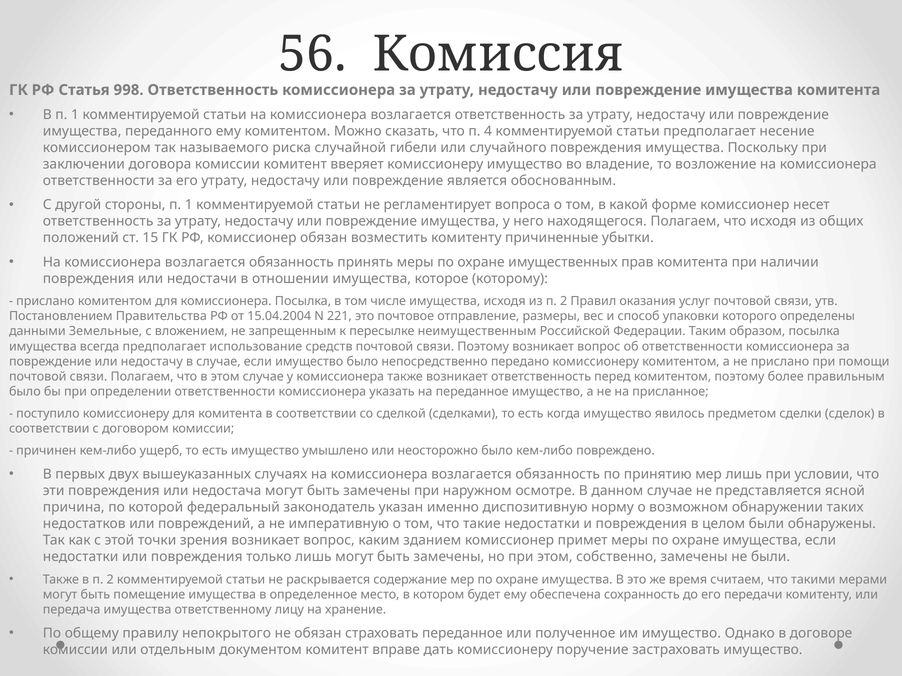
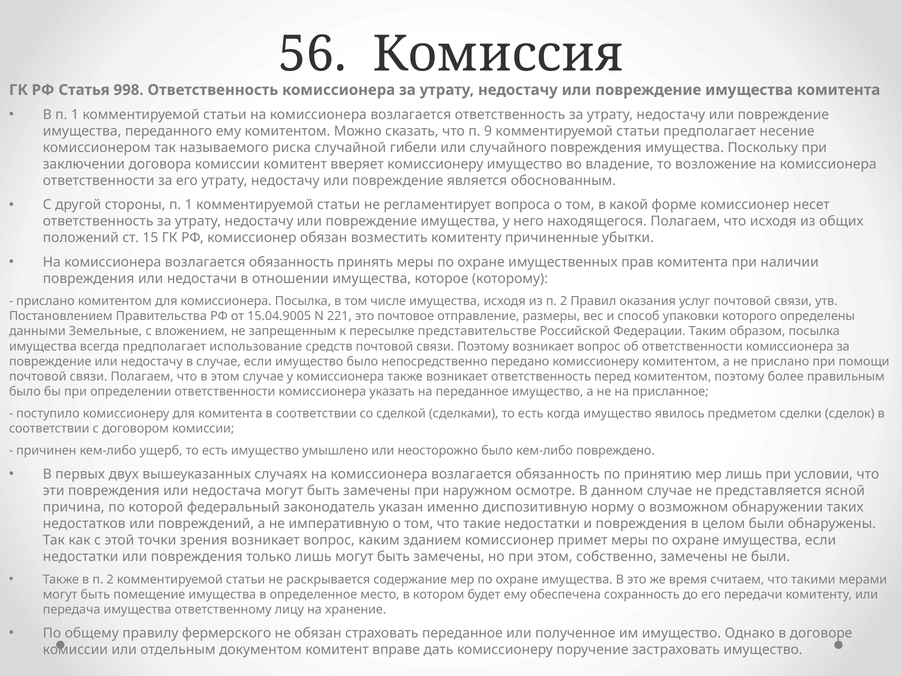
4: 4 -> 9
15.04.2004: 15.04.2004 -> 15.04.9005
неимущественным: неимущественным -> представительстве
непокрытого: непокрытого -> фермерского
